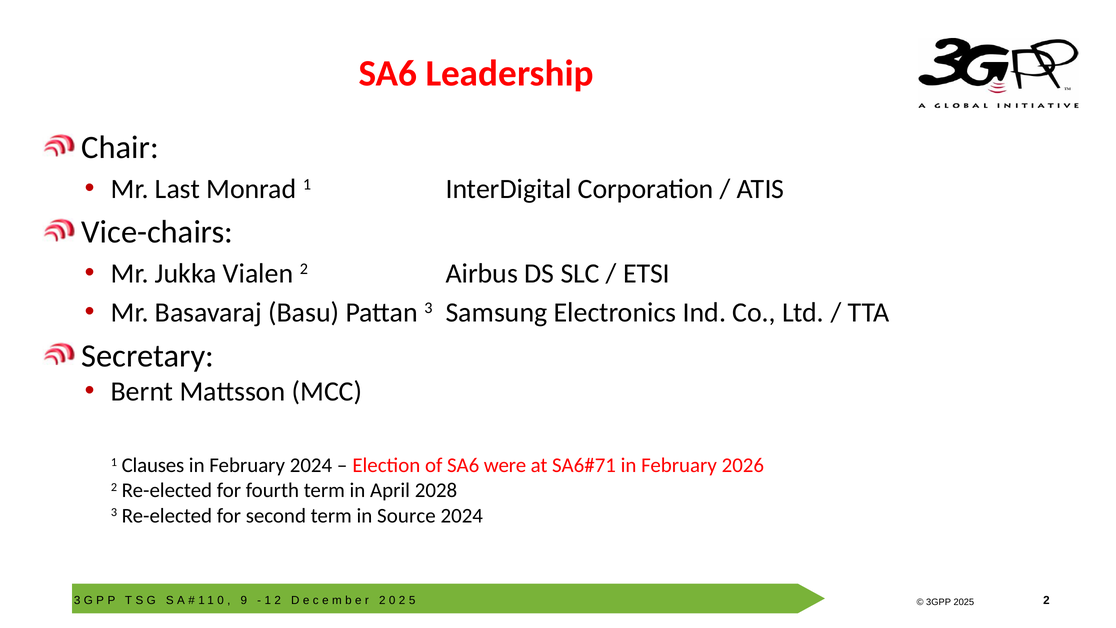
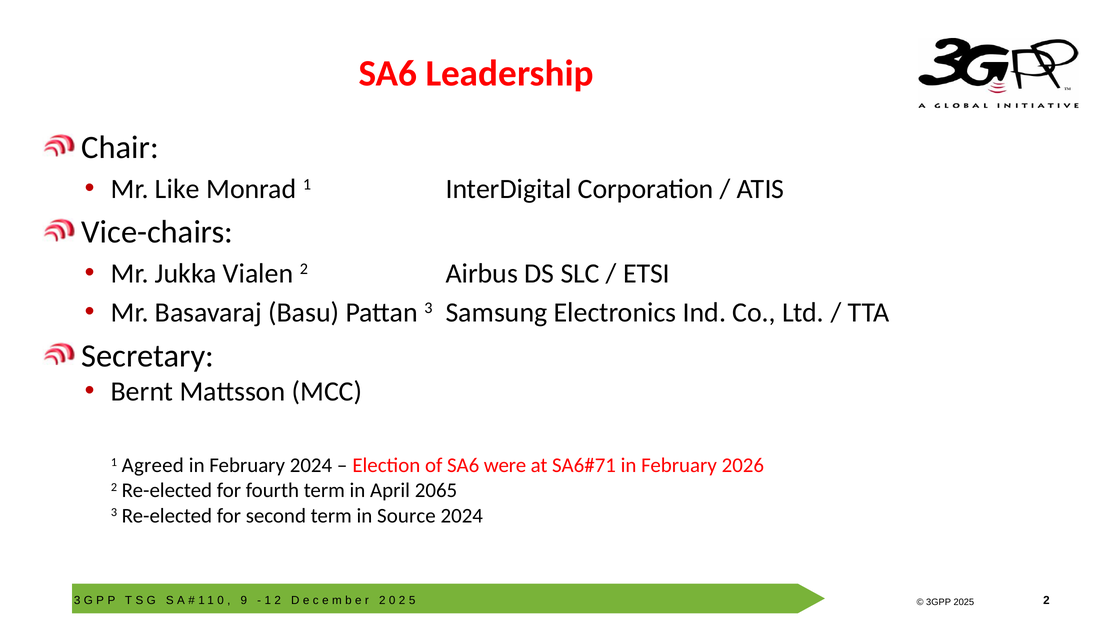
Last: Last -> Like
Clauses: Clauses -> Agreed
2028: 2028 -> 2065
